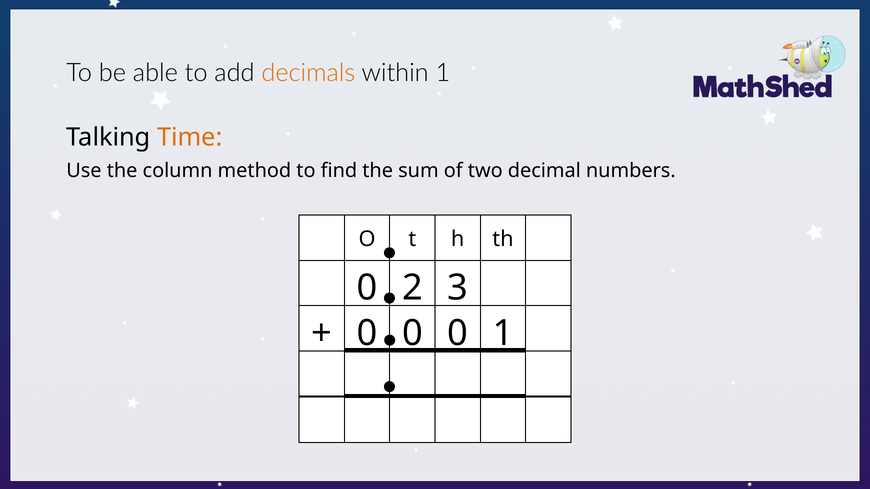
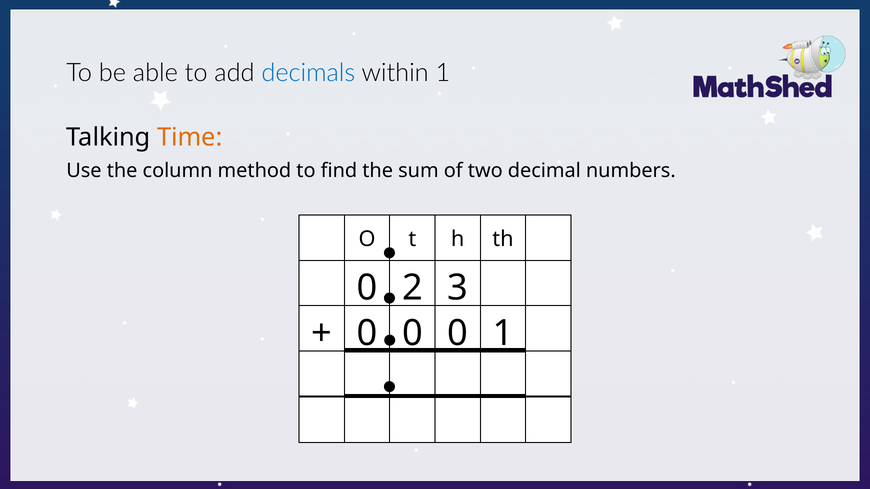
decimals colour: orange -> blue
